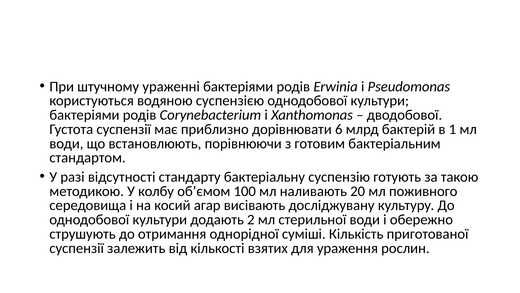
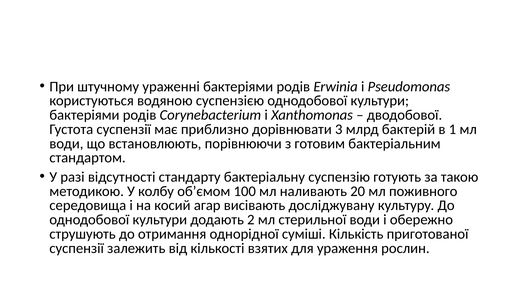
6: 6 -> 3
